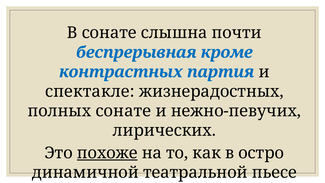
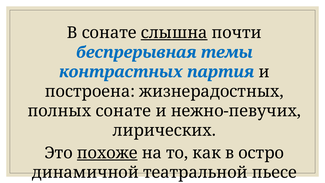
слышна underline: none -> present
кроме: кроме -> темы
спектакле: спектакле -> построена
